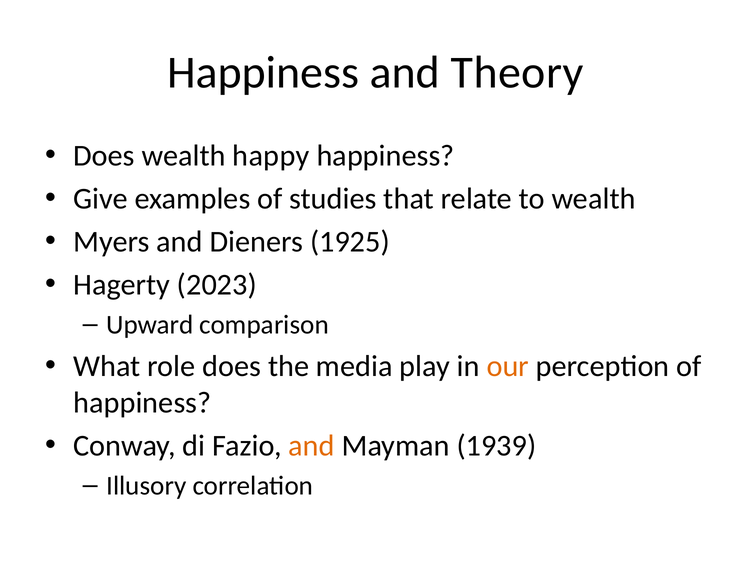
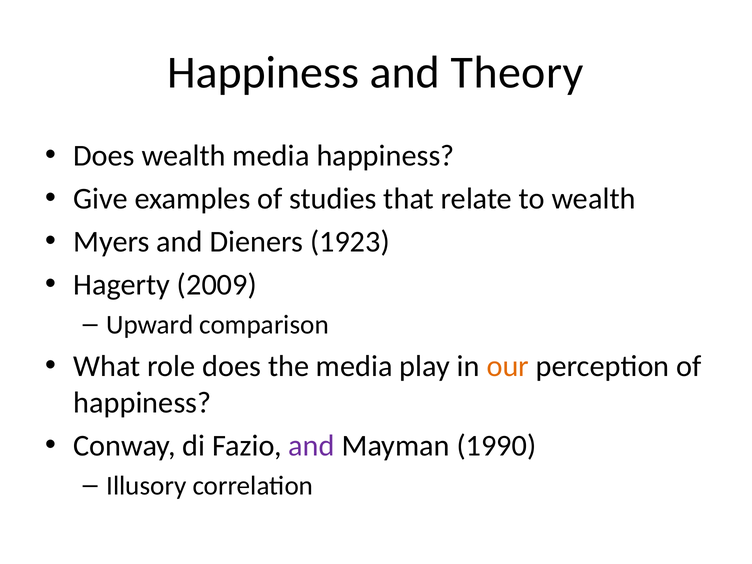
wealth happy: happy -> media
1925: 1925 -> 1923
2023: 2023 -> 2009
and at (312, 446) colour: orange -> purple
1939: 1939 -> 1990
